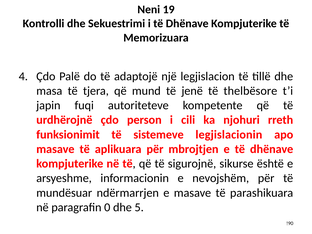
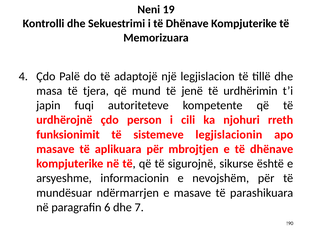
thelbësore: thelbësore -> urdhërimin
0: 0 -> 6
5: 5 -> 7
